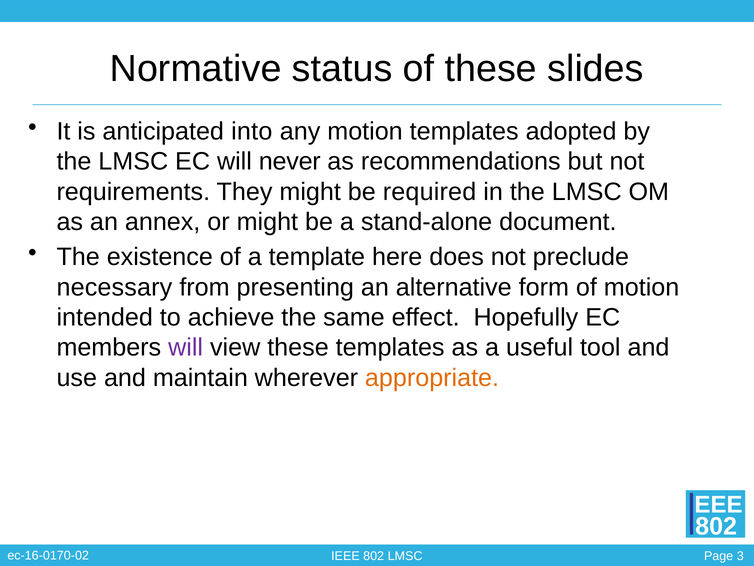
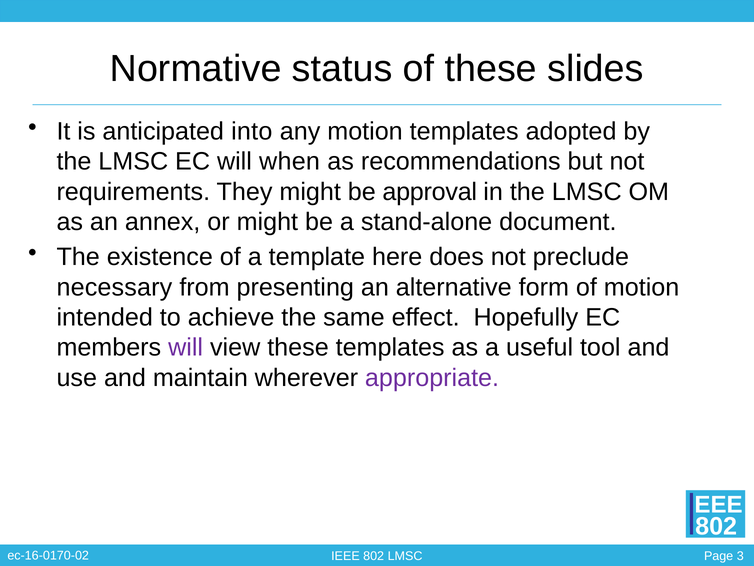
never: never -> when
required: required -> approval
appropriate colour: orange -> purple
